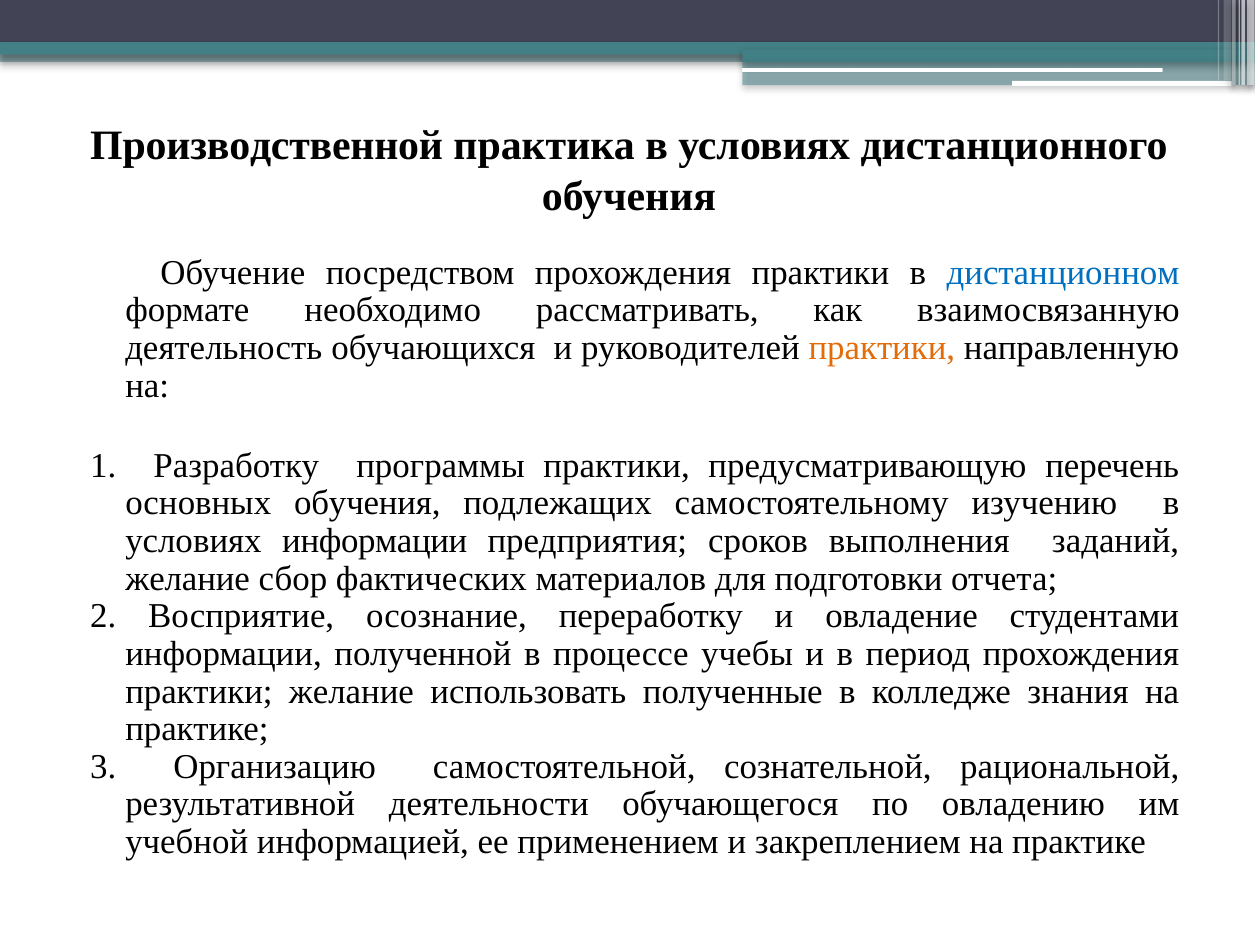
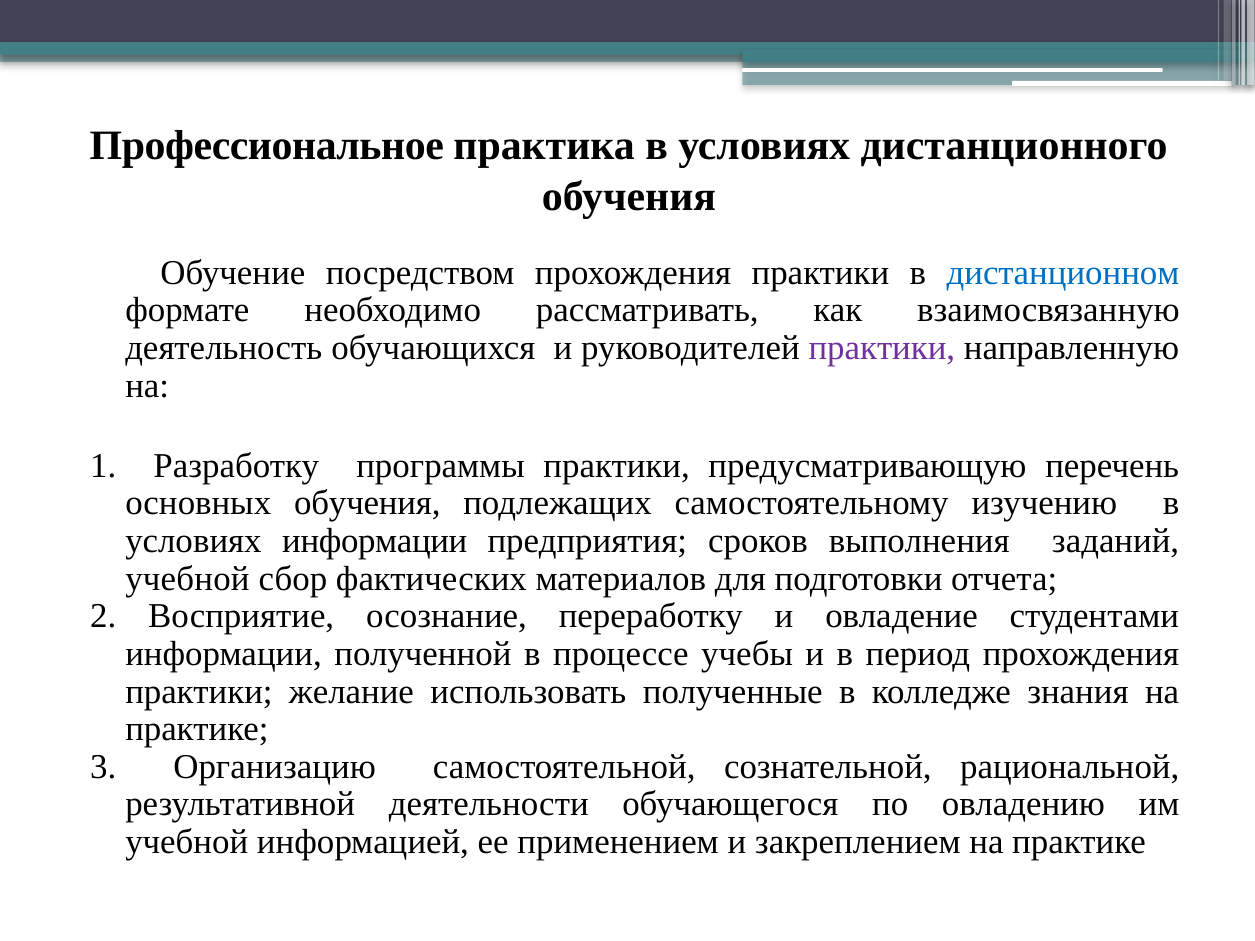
Производственной: Производственной -> Профессиональное
практики at (882, 348) colour: orange -> purple
желание at (188, 579): желание -> учебной
